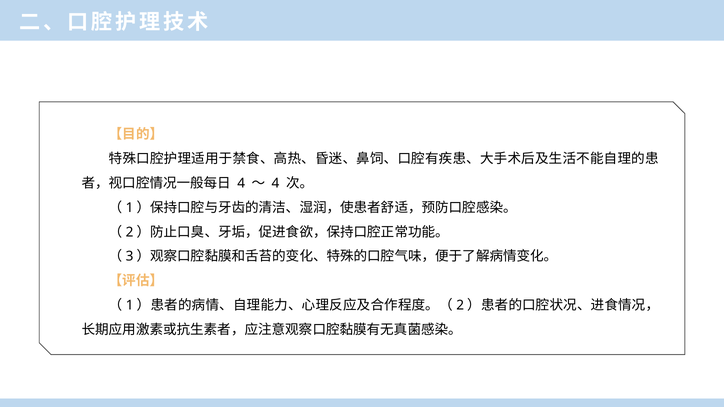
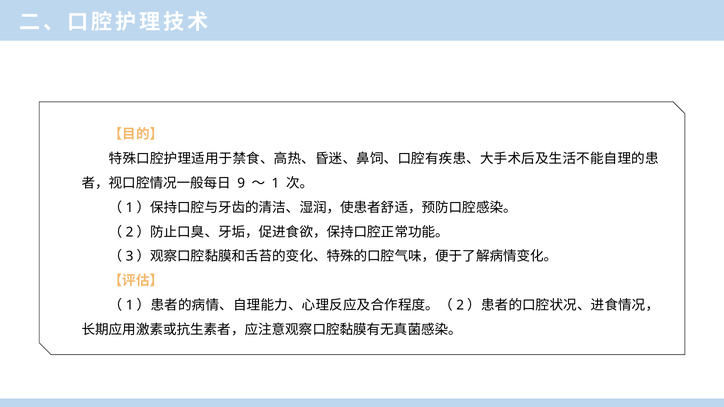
4 at (241, 183): 4 -> 9
4 at (275, 183): 4 -> 1
